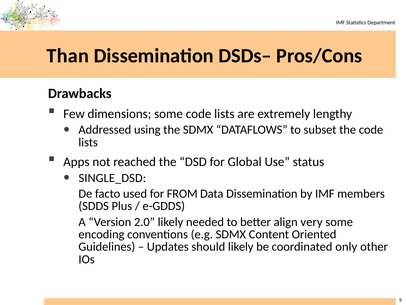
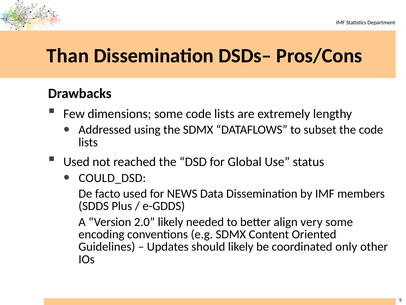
Apps at (76, 162): Apps -> Used
SINGLE_DSD: SINGLE_DSD -> COULD_DSD
FROM: FROM -> NEWS
